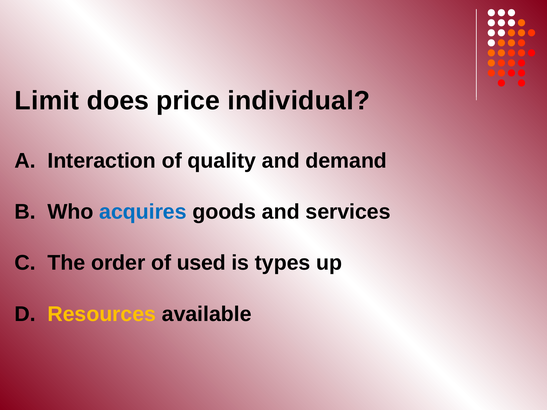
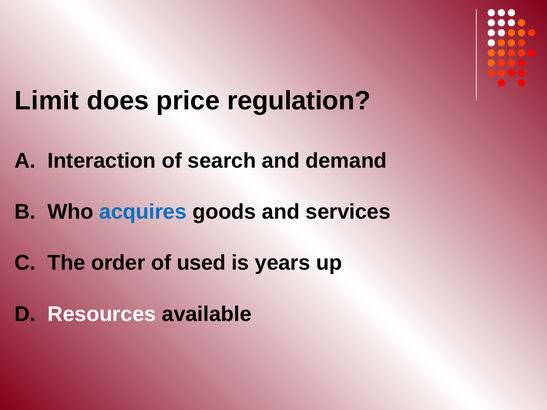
individual: individual -> regulation
quality: quality -> search
types: types -> years
Resources colour: yellow -> white
